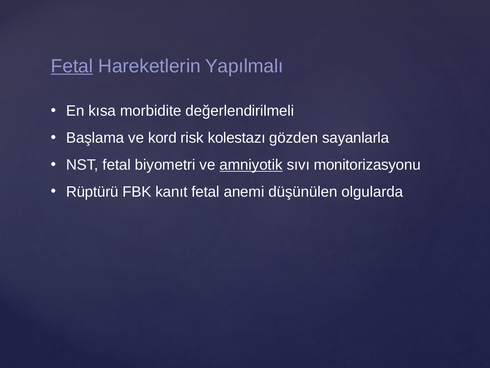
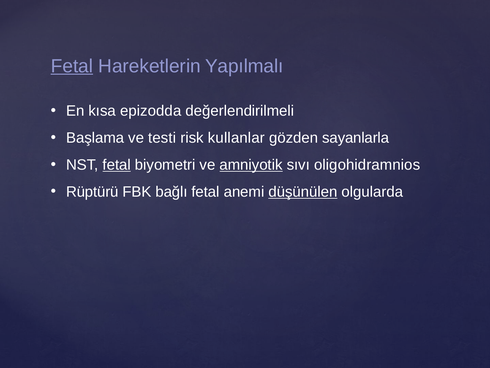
morbidite: morbidite -> epizodda
kord: kord -> testi
kolestazı: kolestazı -> kullanlar
fetal at (117, 165) underline: none -> present
monitorizasyonu: monitorizasyonu -> oligohidramnios
kanıt: kanıt -> bağlı
düşünülen underline: none -> present
